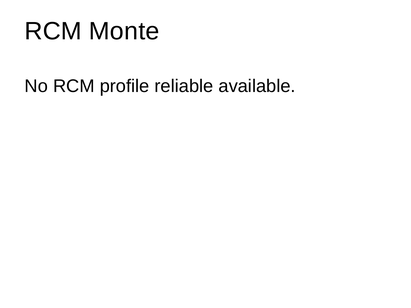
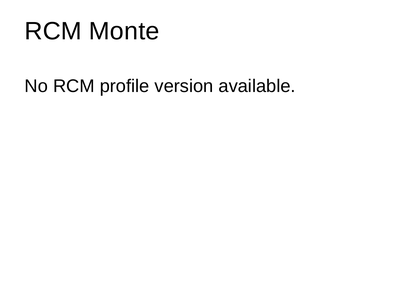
reliable: reliable -> version
